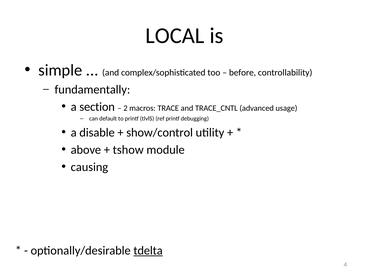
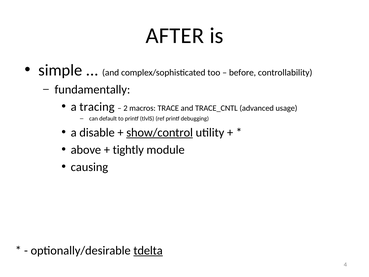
LOCAL: LOCAL -> AFTER
section: section -> tracing
show/control underline: none -> present
tshow: tshow -> tightly
